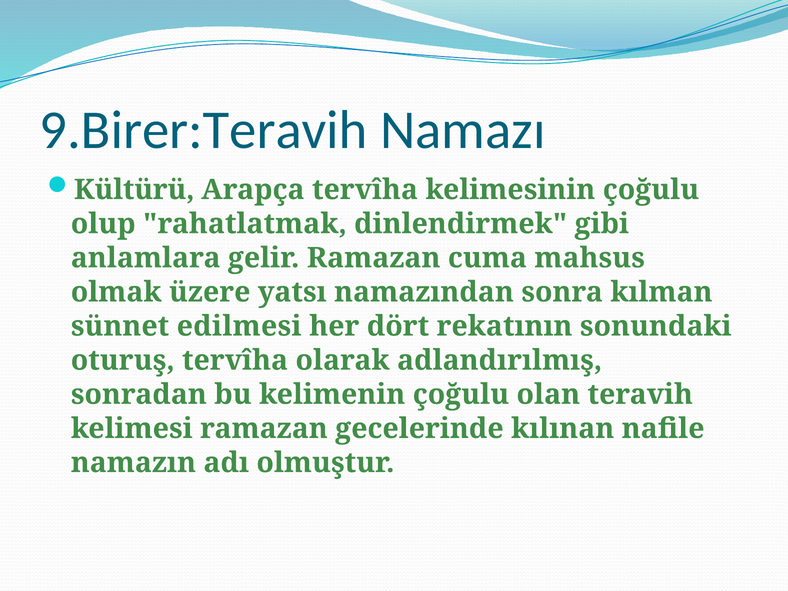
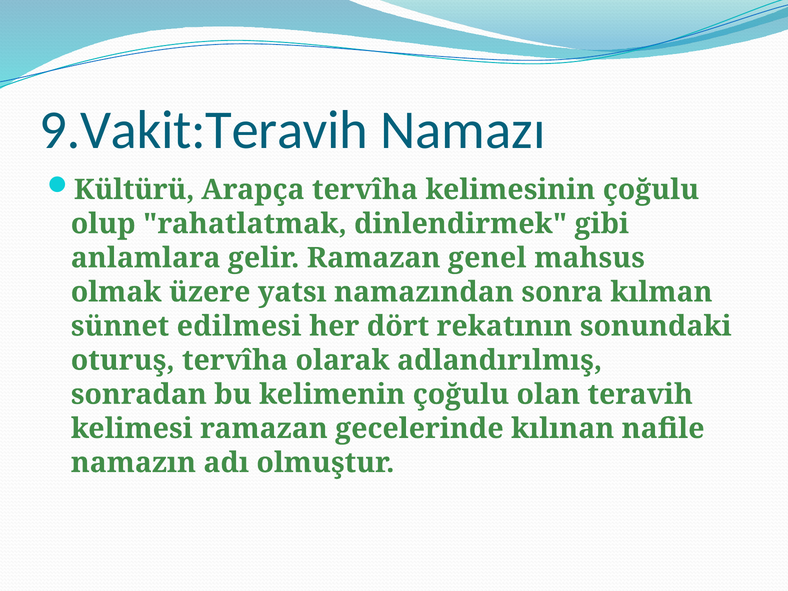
9.Birer:Teravih: 9.Birer:Teravih -> 9.Vakit:Teravih
cuma: cuma -> genel
